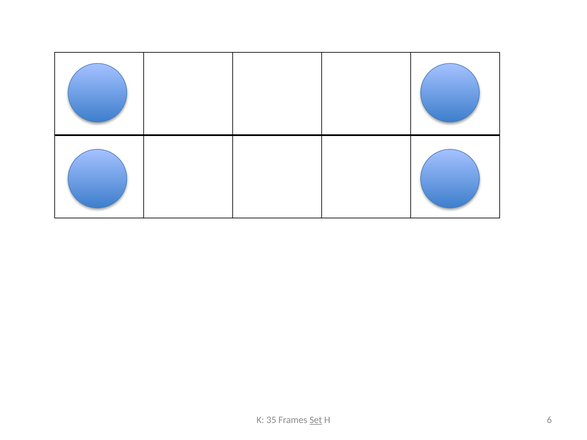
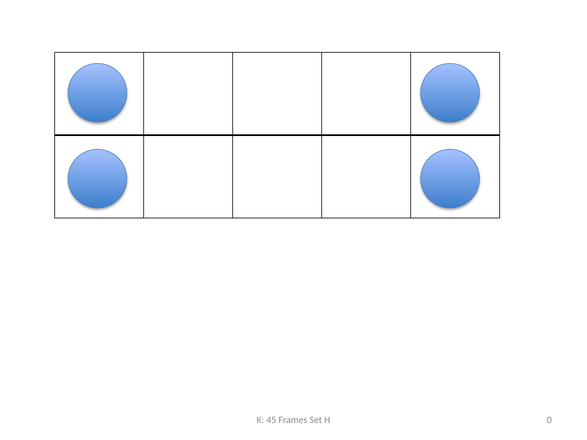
35: 35 -> 45
Set underline: present -> none
6: 6 -> 0
